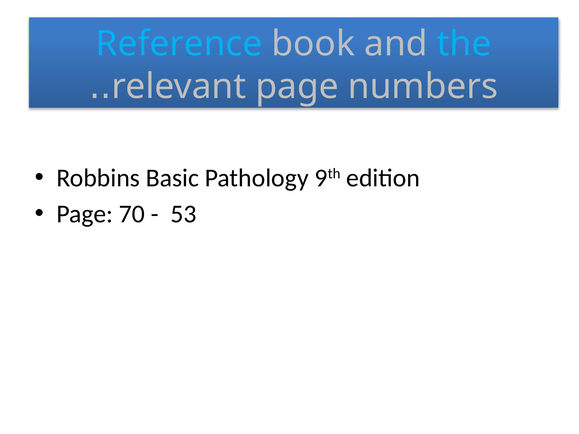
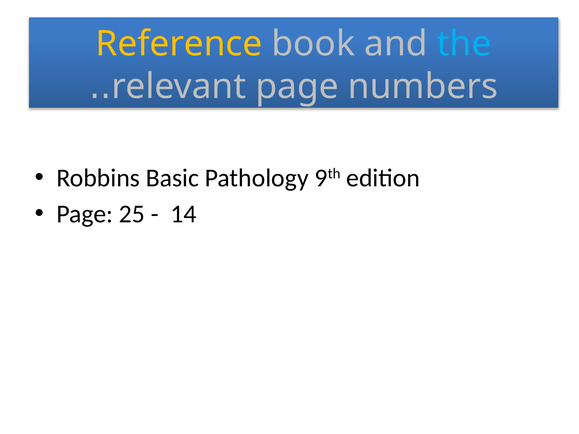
Reference colour: light blue -> yellow
70: 70 -> 25
53: 53 -> 14
